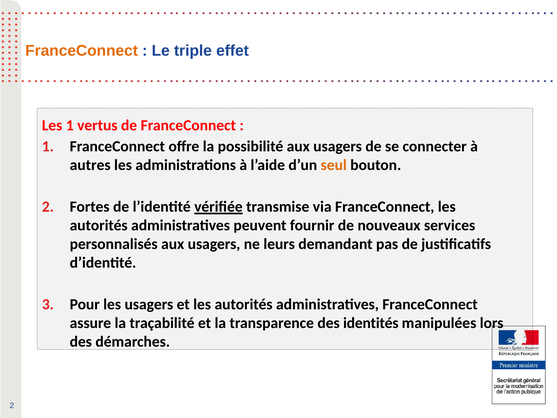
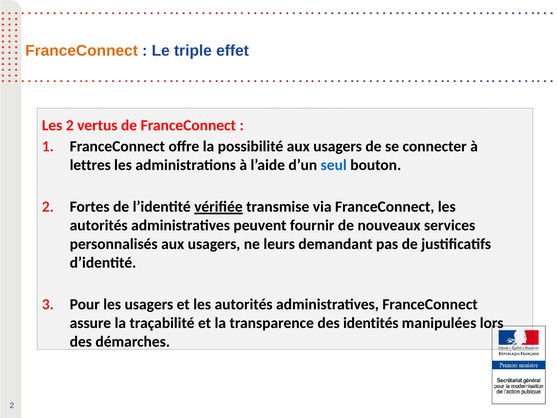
Les 1: 1 -> 2
autres: autres -> lettres
seul colour: orange -> blue
